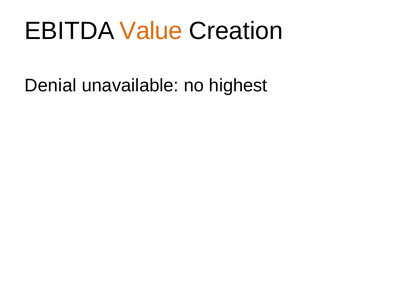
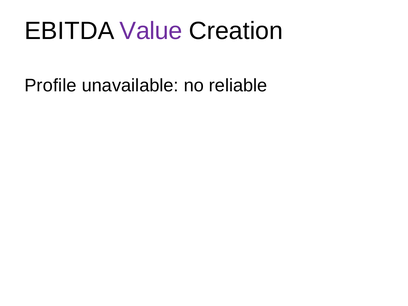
Value colour: orange -> purple
Denial: Denial -> Profile
highest: highest -> reliable
